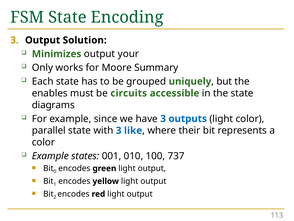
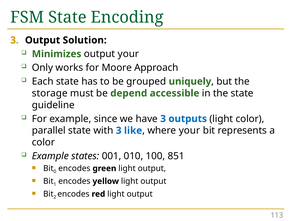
Summary: Summary -> Approach
enables: enables -> storage
circuits: circuits -> depend
diagrams: diagrams -> guideline
where their: their -> your
737: 737 -> 851
